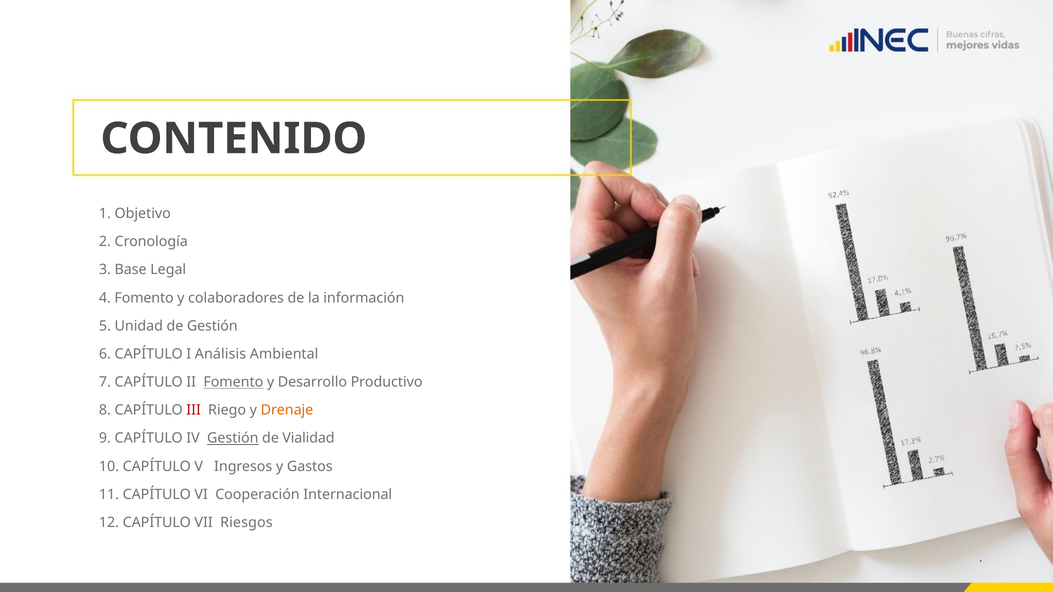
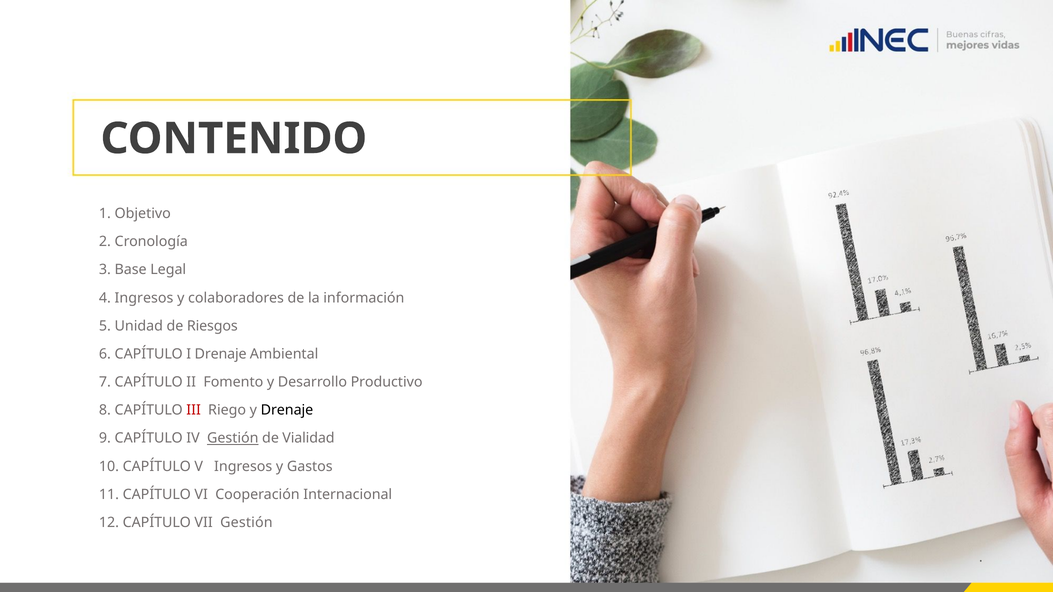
4 Fomento: Fomento -> Ingresos
de Gestión: Gestión -> Riesgos
I Análisis: Análisis -> Drenaje
Fomento at (233, 382) underline: present -> none
Drenaje at (287, 410) colour: orange -> black
VII Riesgos: Riesgos -> Gestión
